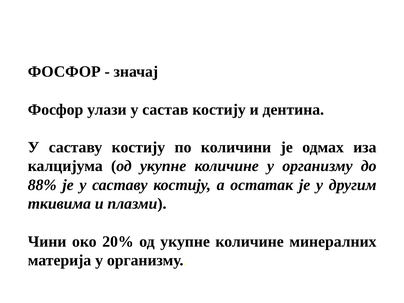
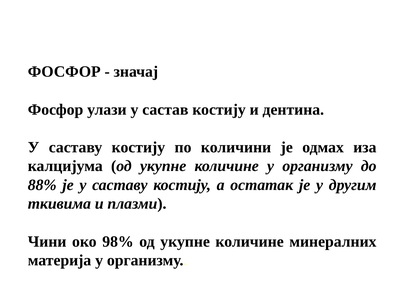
20%: 20% -> 98%
